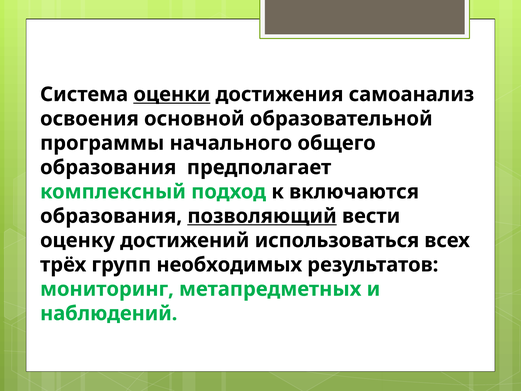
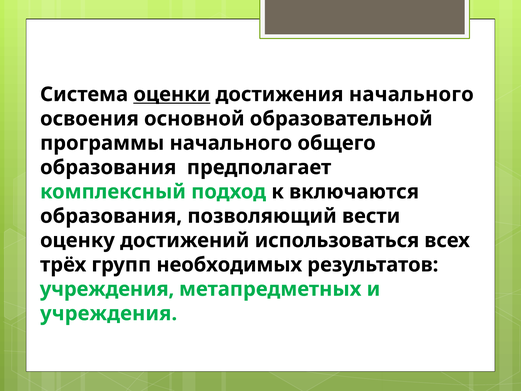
достижения самоанализ: самоанализ -> начального
позволяющий underline: present -> none
мониторинг at (107, 289): мониторинг -> учреждения
наблюдений at (109, 313): наблюдений -> учреждения
